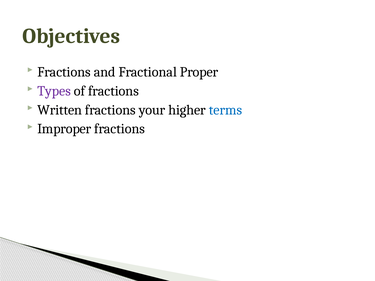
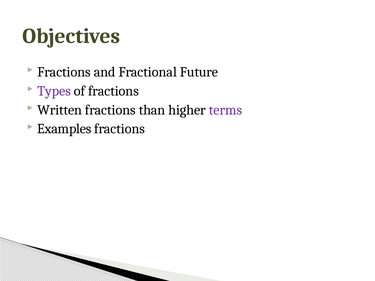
Proper: Proper -> Future
your: your -> than
terms colour: blue -> purple
Improper: Improper -> Examples
